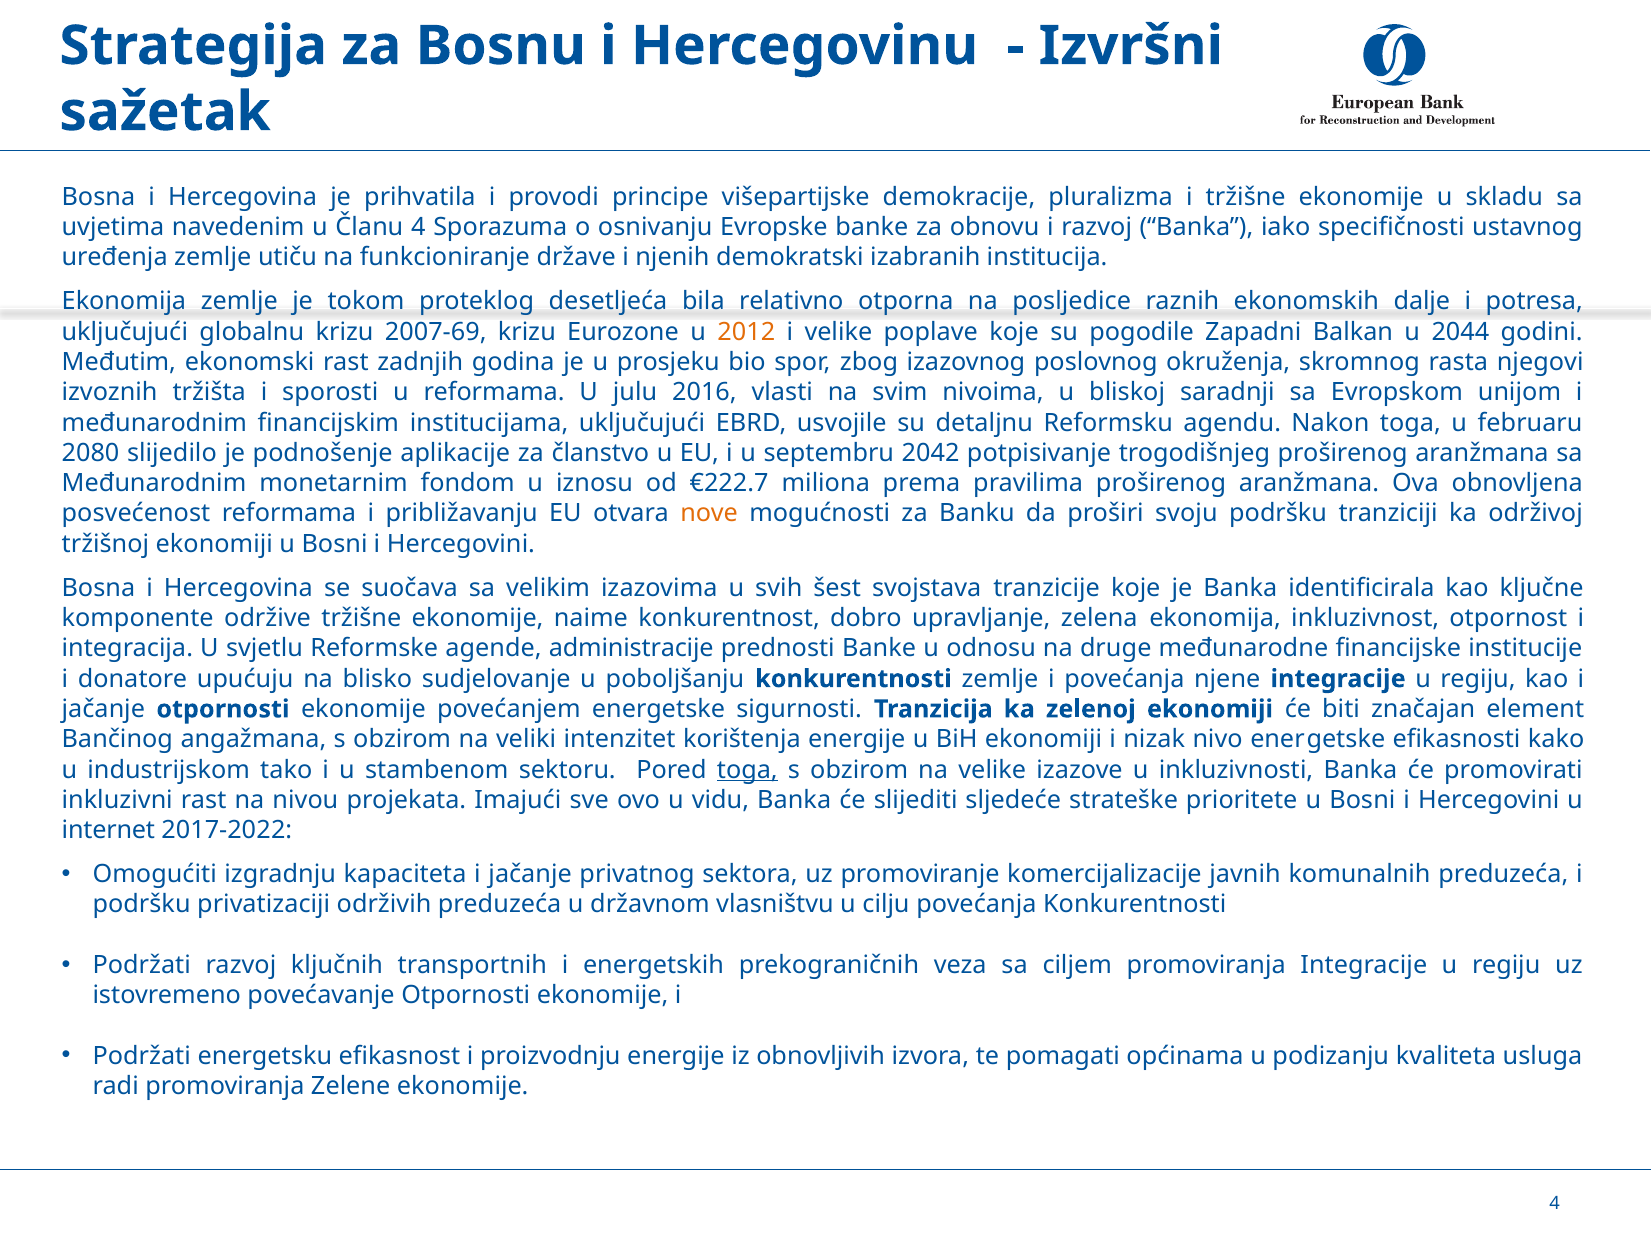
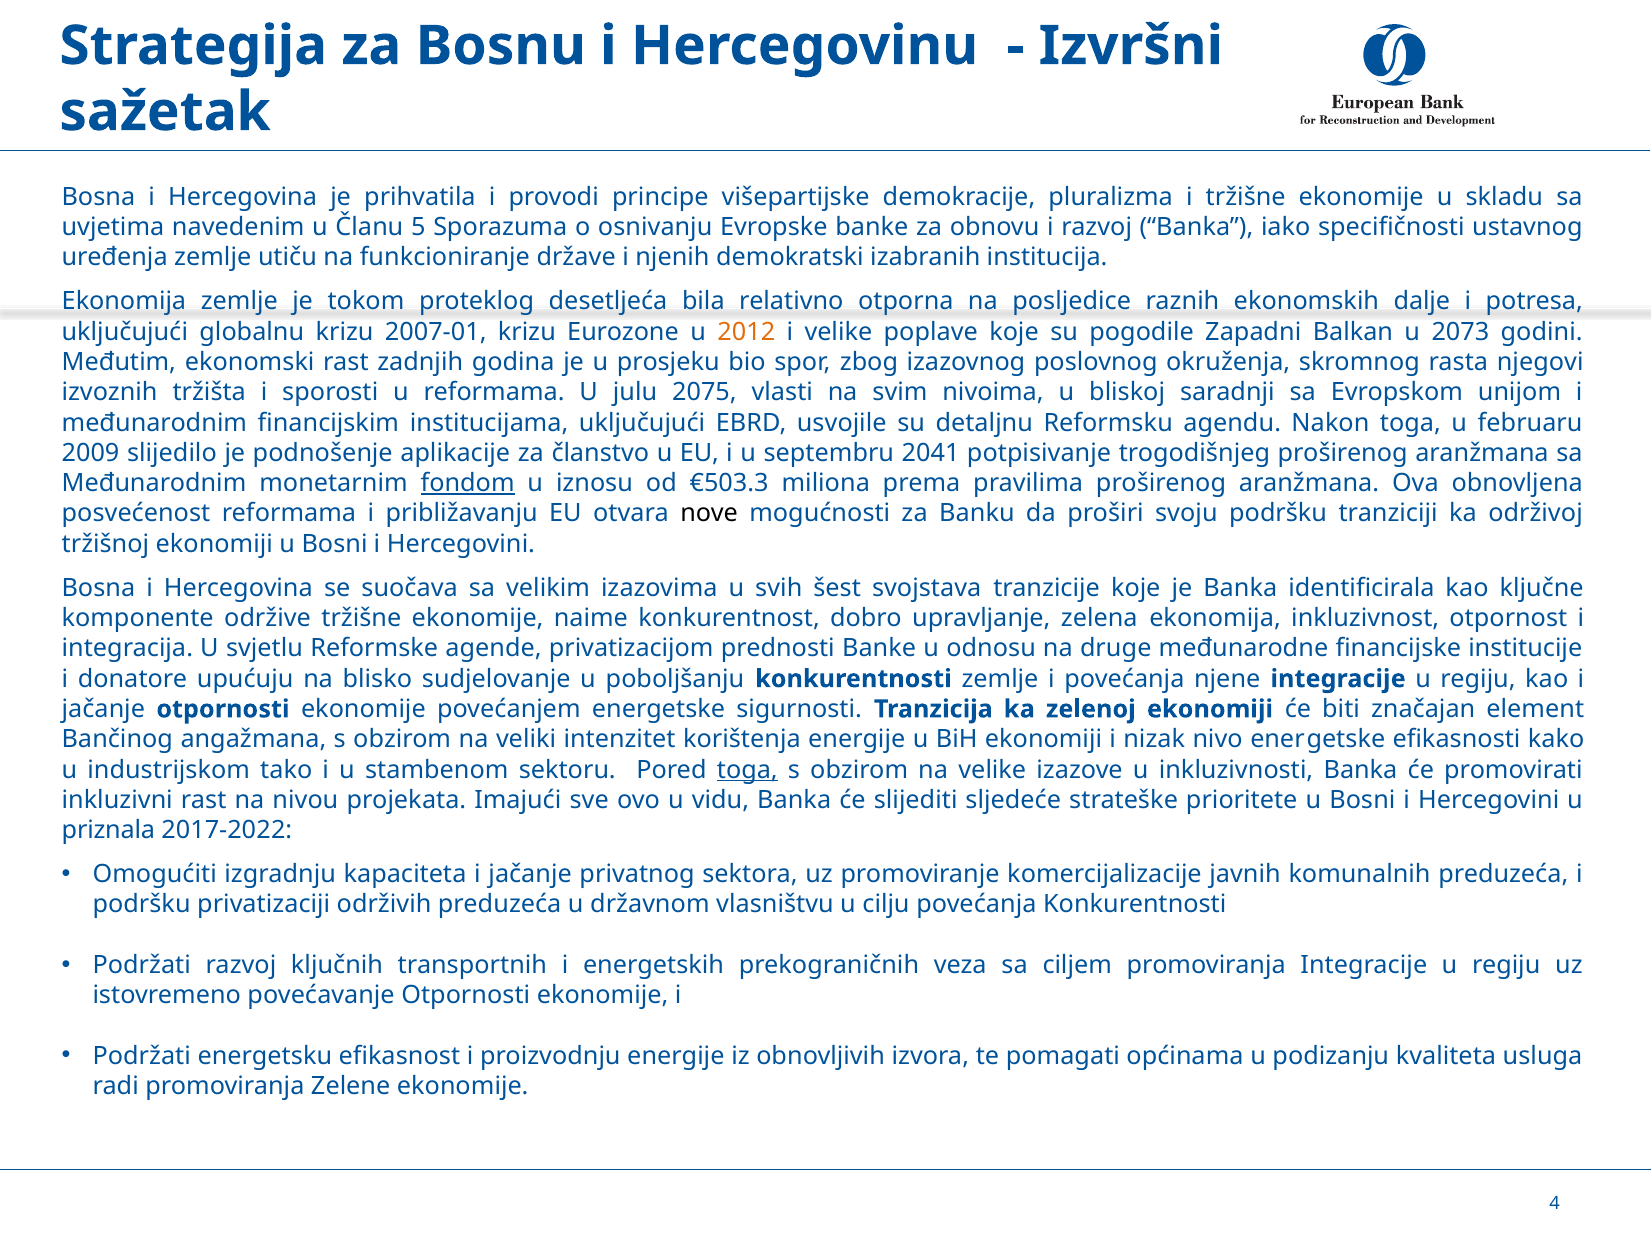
Članu 4: 4 -> 5
2007-69: 2007-69 -> 2007-01
2044: 2044 -> 2073
2016: 2016 -> 2075
2080: 2080 -> 2009
2042: 2042 -> 2041
fondom underline: none -> present
€222.7: €222.7 -> €503.3
nove colour: orange -> black
administracije: administracije -> privatizacijom
internet: internet -> priznala
